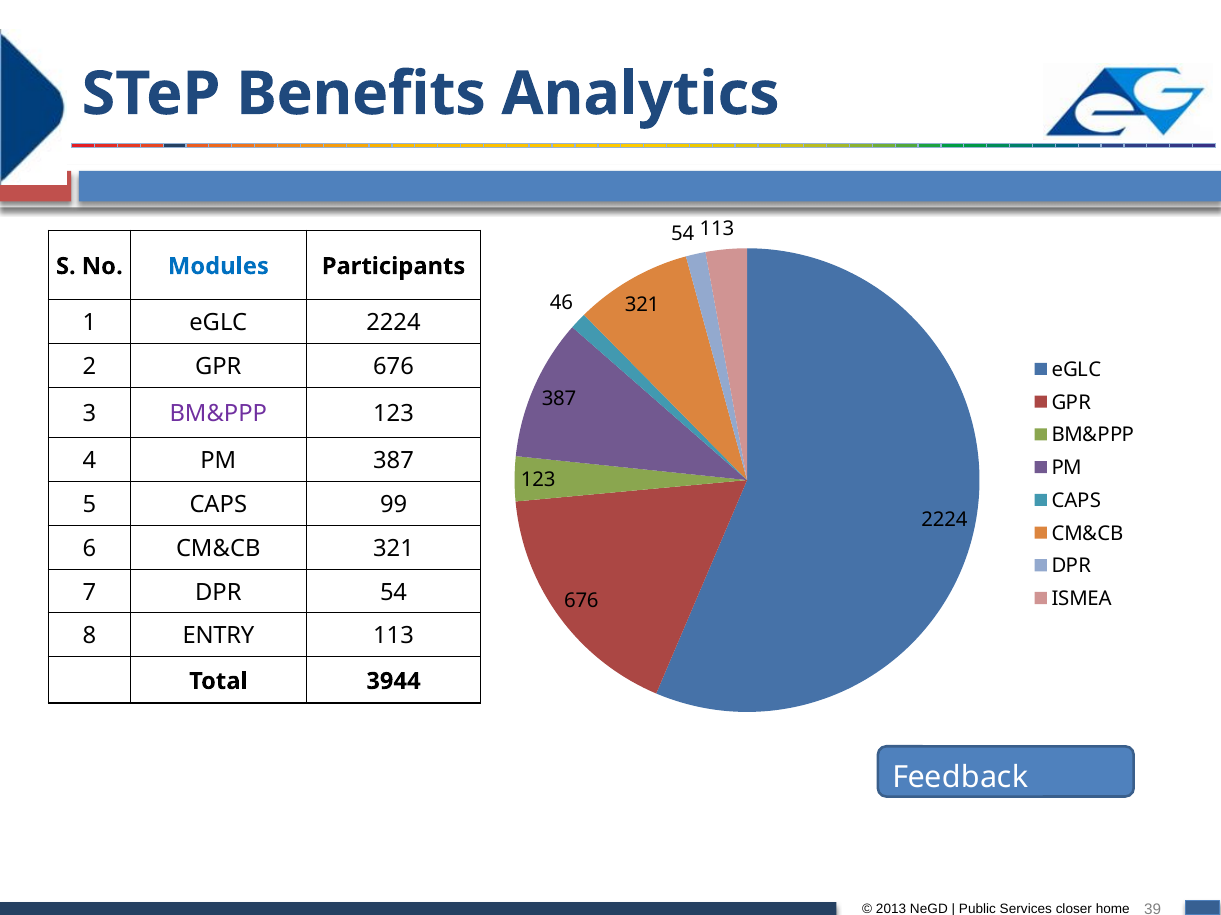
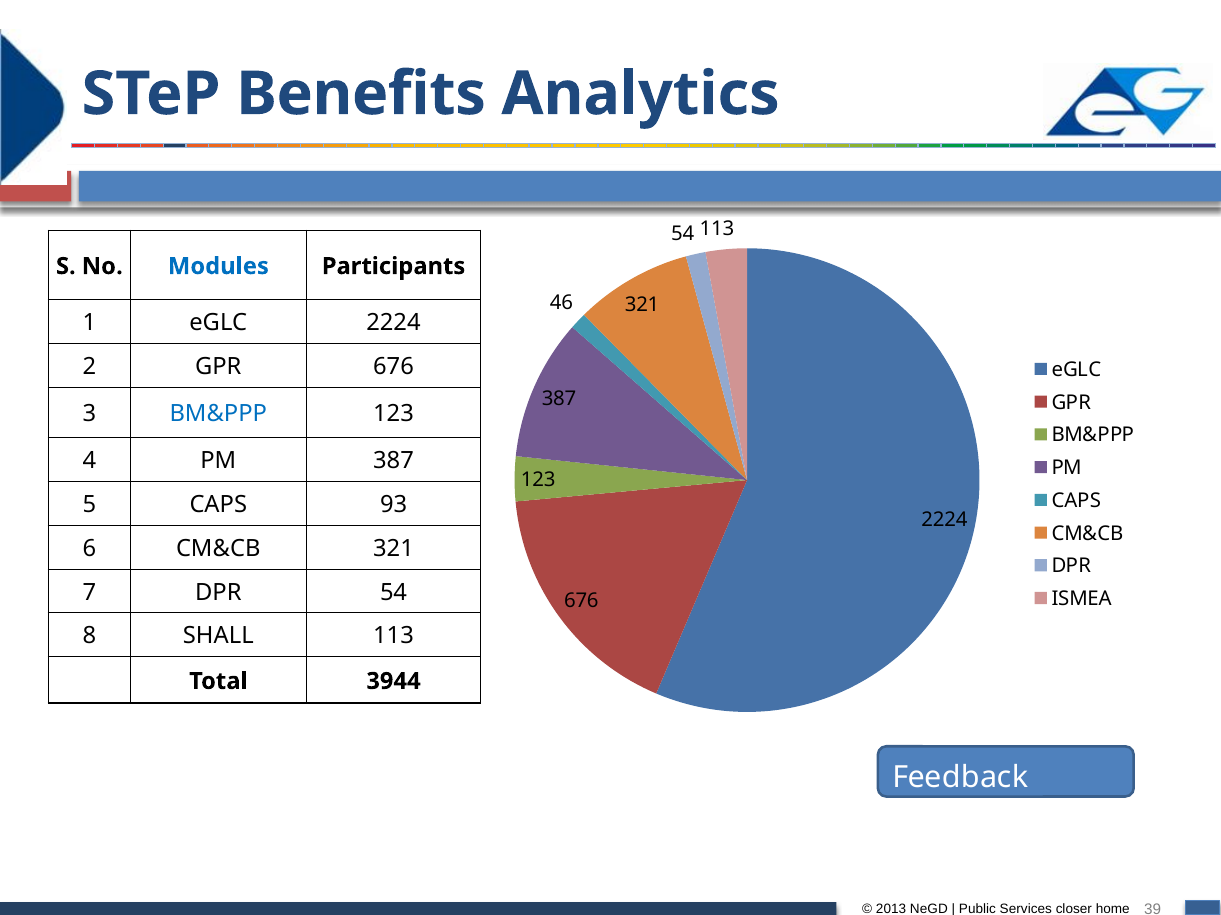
BM&PPP at (218, 414) colour: purple -> blue
99: 99 -> 93
ENTRY: ENTRY -> SHALL
